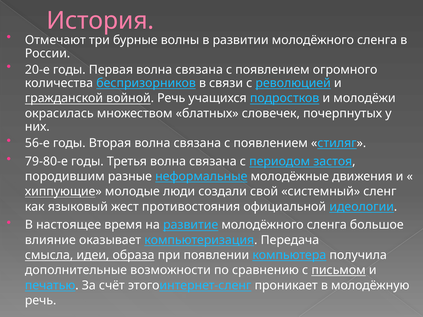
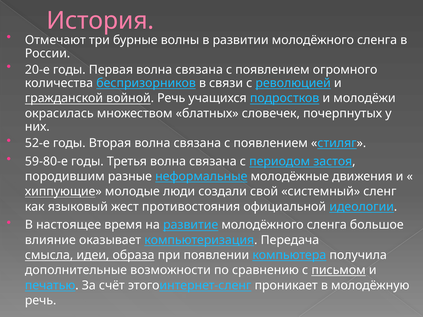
56-е: 56-е -> 52-е
79-80-е: 79-80-е -> 59-80-е
